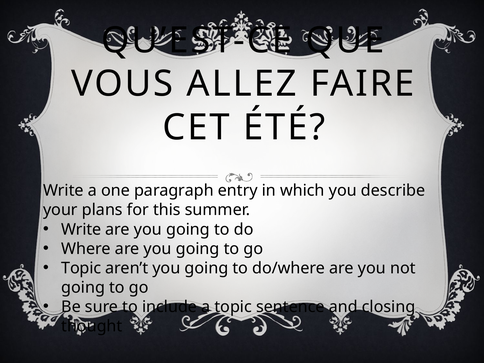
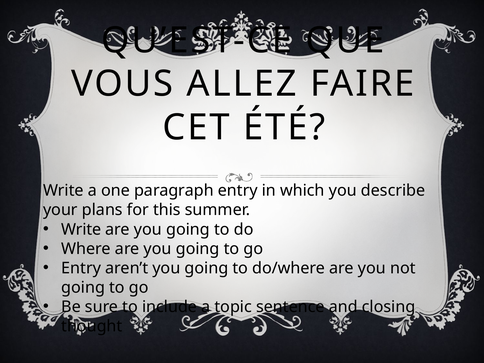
Topic at (81, 268): Topic -> Entry
